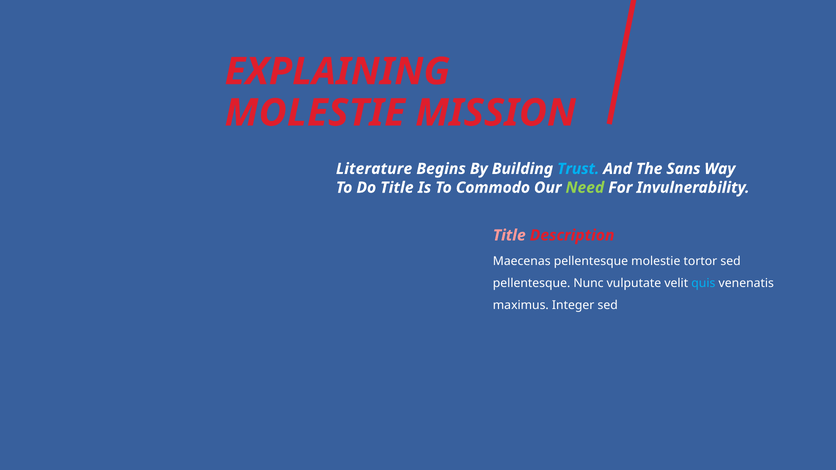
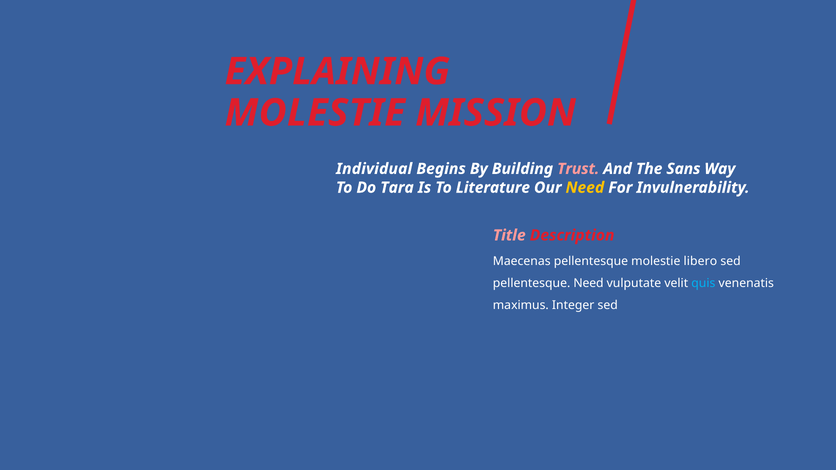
Literature: Literature -> Individual
Trust colour: light blue -> pink
Do Title: Title -> Tara
Commodo: Commodo -> Literature
Need at (585, 188) colour: light green -> yellow
tortor: tortor -> libero
pellentesque Nunc: Nunc -> Need
